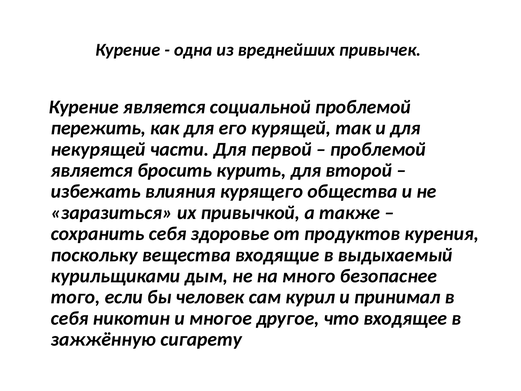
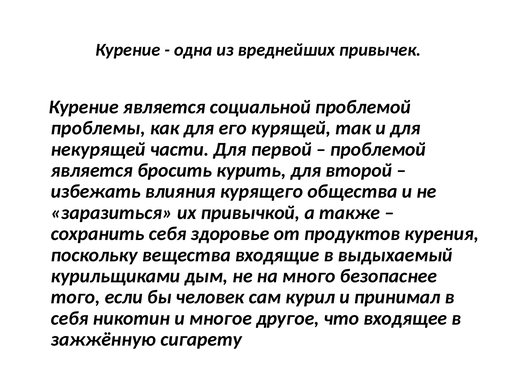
пережить: пережить -> проблемы
